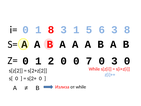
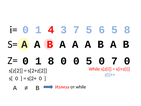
1 8: 8 -> 4
3 1: 1 -> 7
6 3: 3 -> 5
1 2: 2 -> 8
0 7: 7 -> 5
0 3: 3 -> 7
